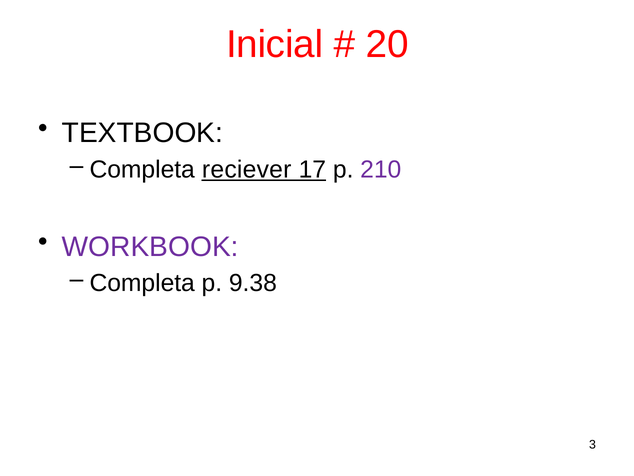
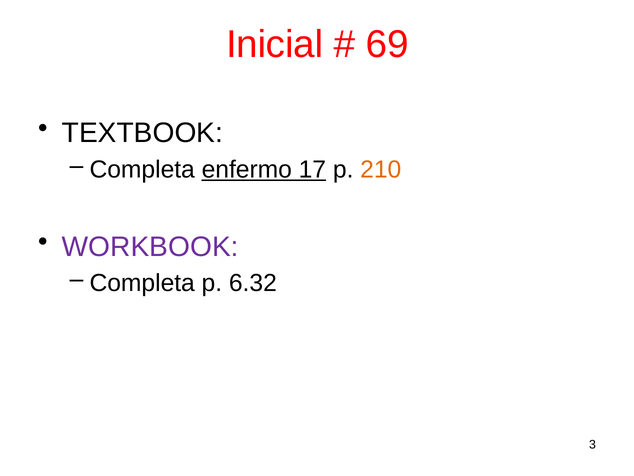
20: 20 -> 69
reciever: reciever -> enfermo
210 colour: purple -> orange
9.38: 9.38 -> 6.32
